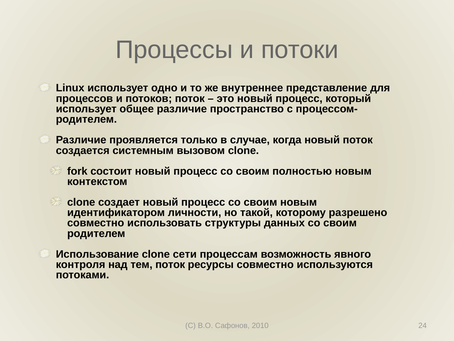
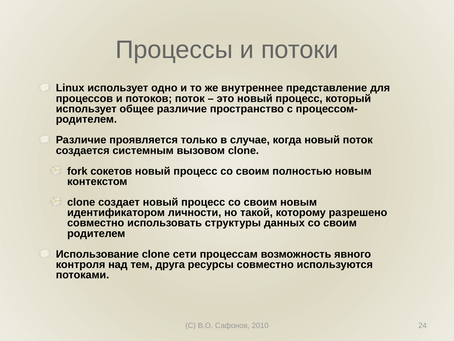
состоит: состоит -> сокетов
тем поток: поток -> друга
